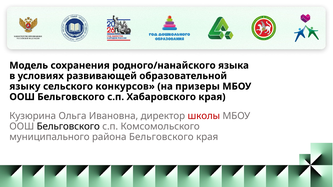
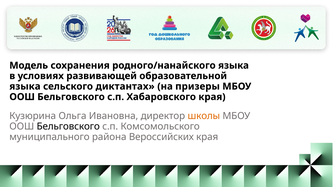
языку at (25, 87): языку -> языка
конкурсов: конкурсов -> диктантах
школы colour: red -> orange
района Бельговского: Бельговского -> Вероссийских
